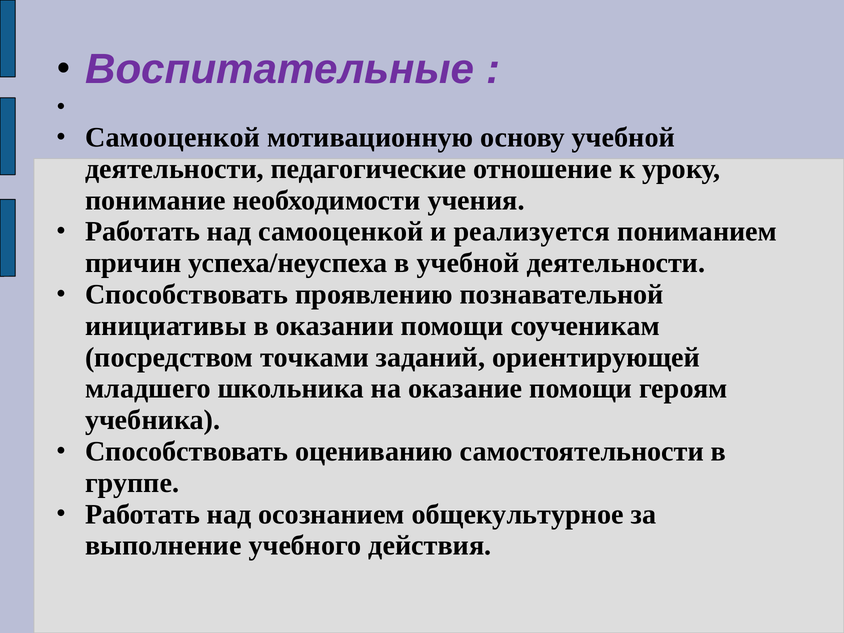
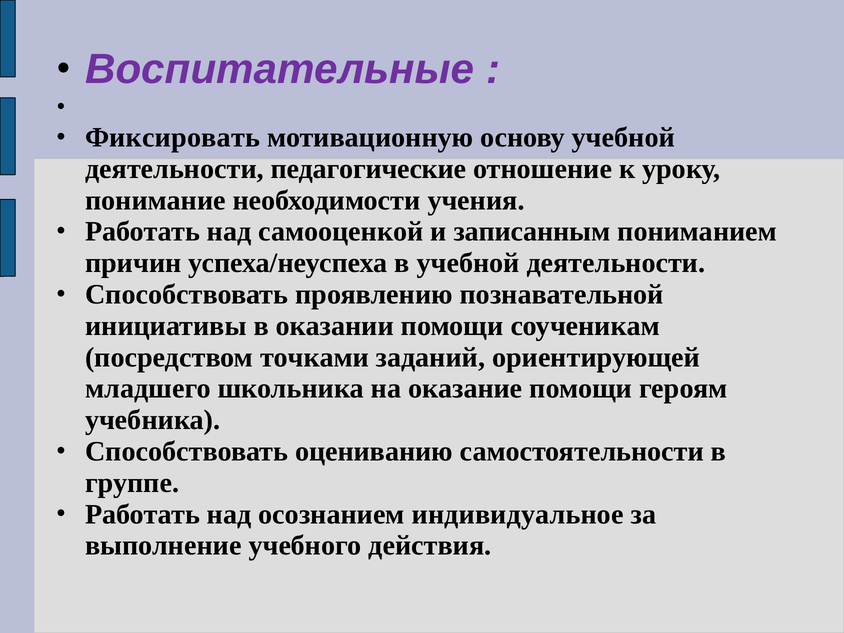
Самооценкой at (173, 137): Самооценкой -> Фиксировать
реализуется: реализуется -> записанным
общекультурное: общекультурное -> индивидуальное
